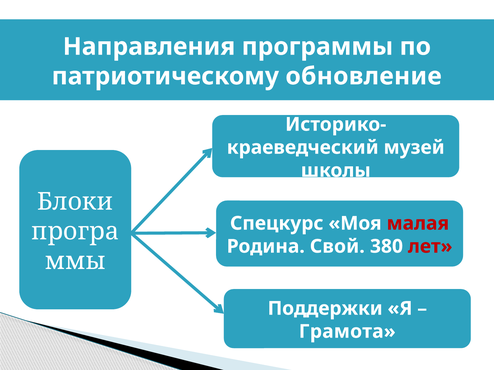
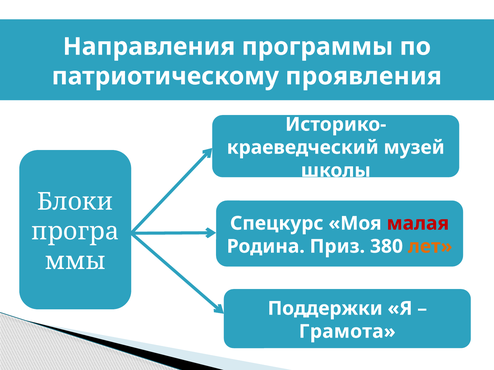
обновление: обновление -> проявления
Свой: Свой -> Приз
лет colour: red -> orange
